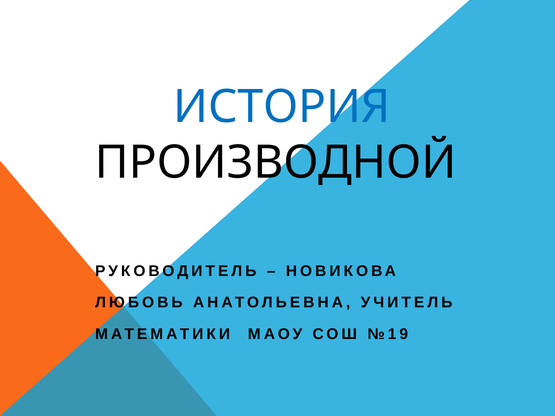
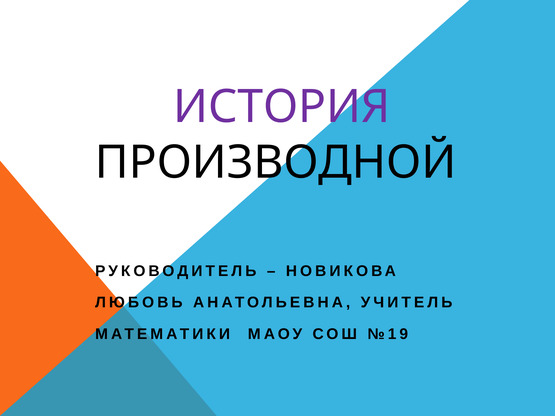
ИСТОРИЯ colour: blue -> purple
